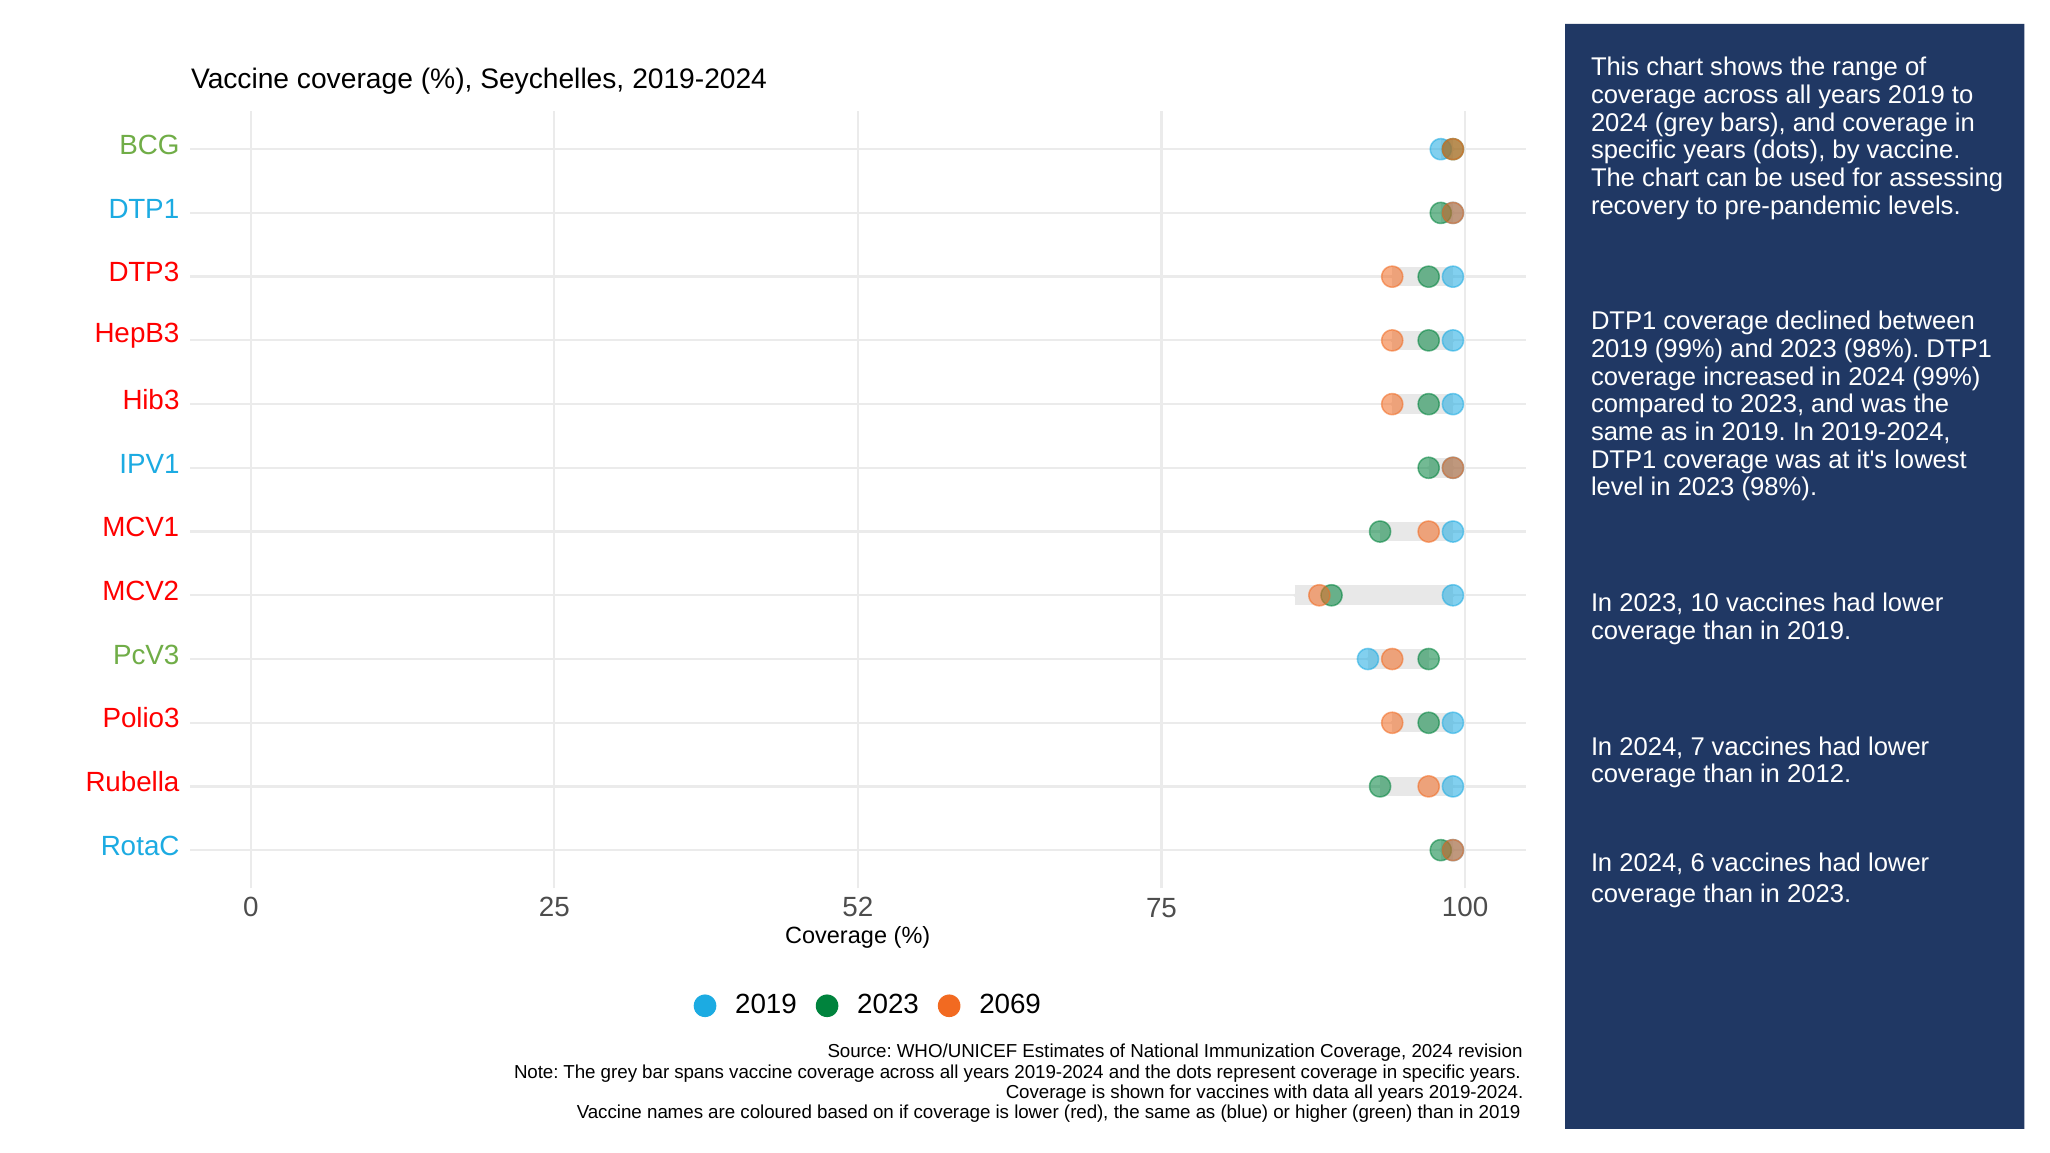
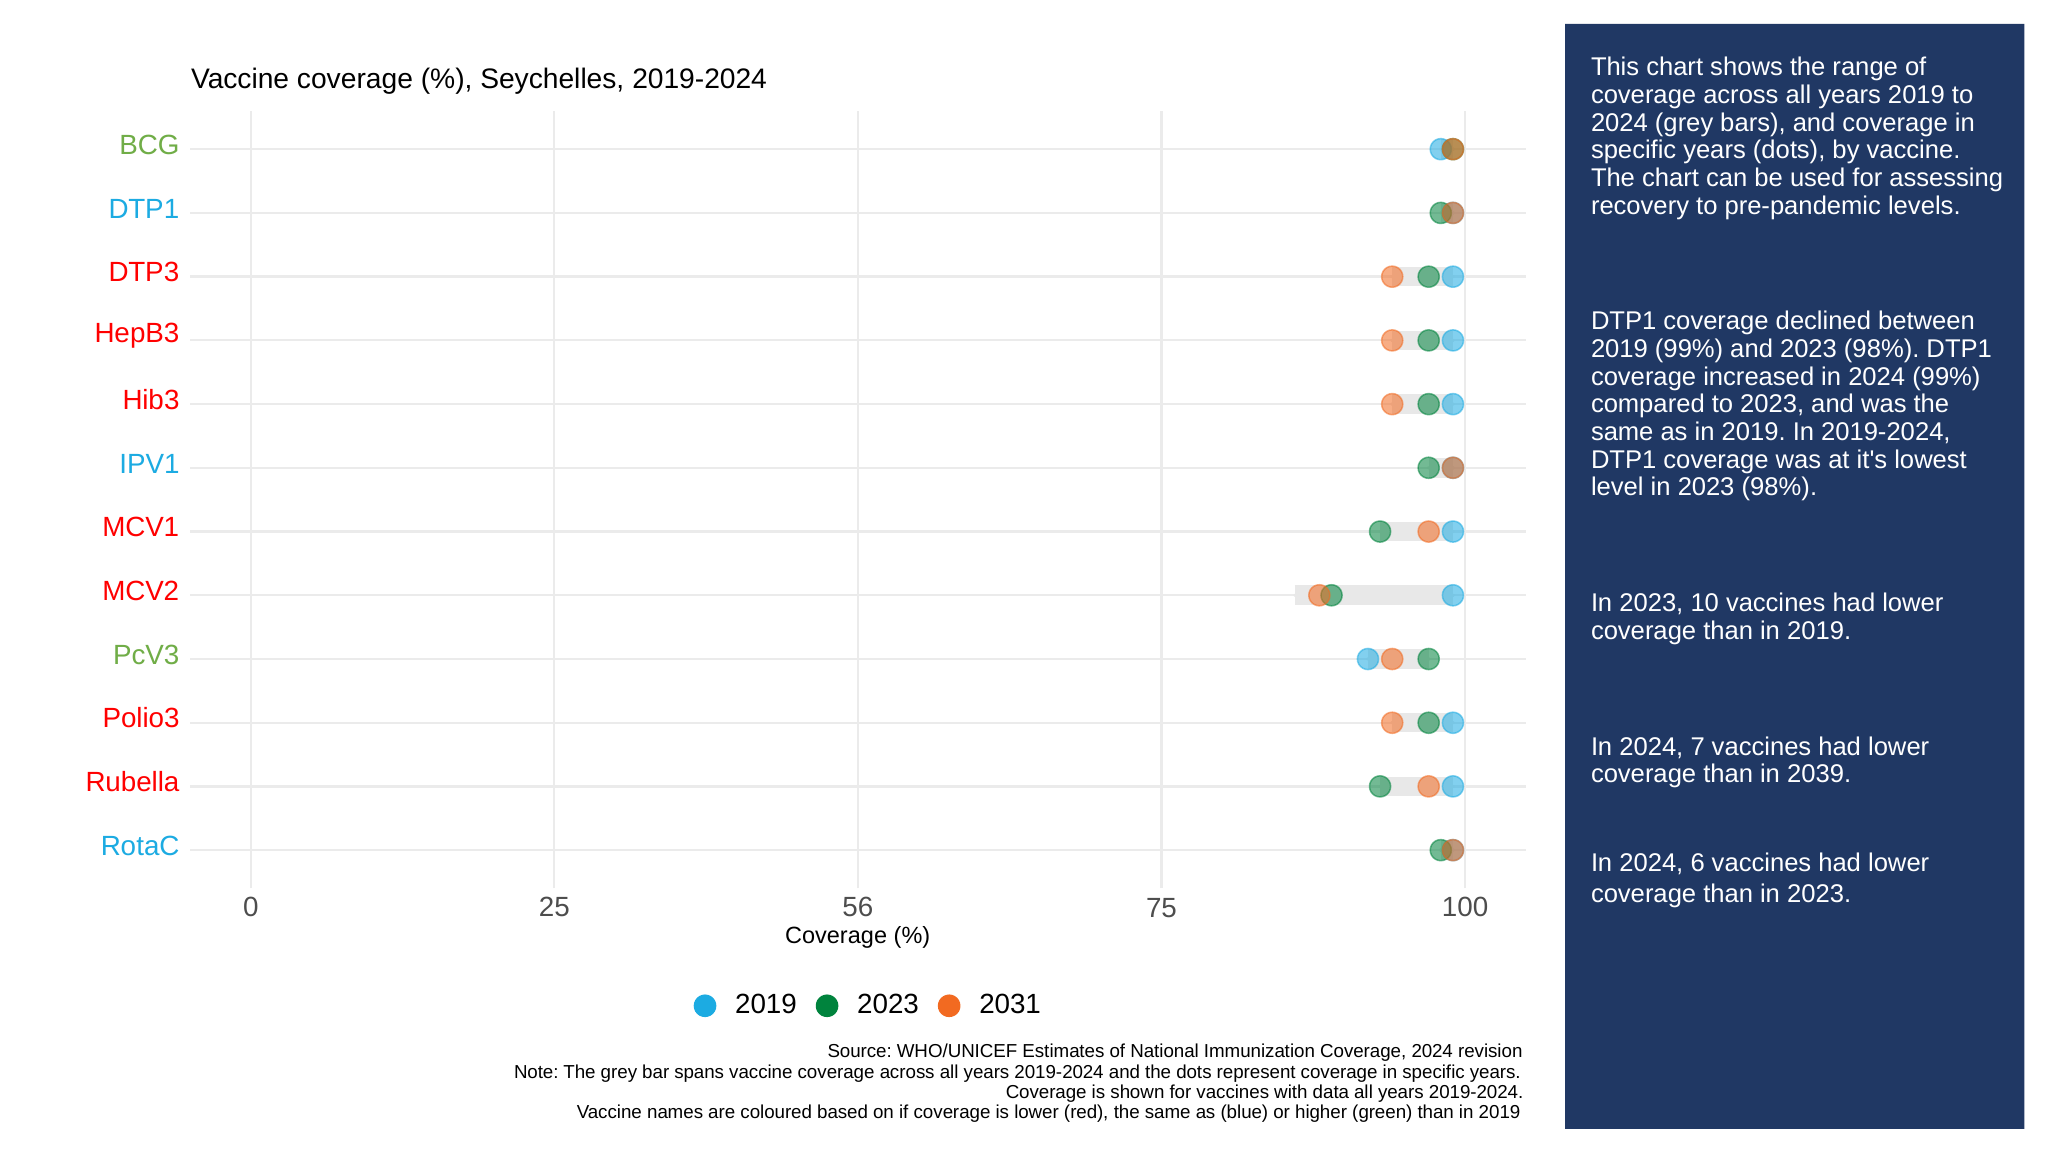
2012: 2012 -> 2039
52: 52 -> 56
2069: 2069 -> 2031
